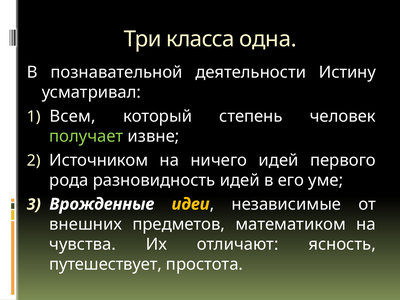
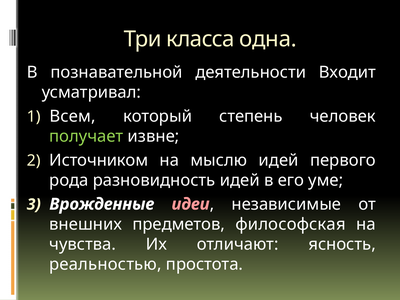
Истину: Истину -> Входит
ничего: ничего -> мыслю
идеи colour: yellow -> pink
математиком: математиком -> философская
путешествует: путешествует -> реальностью
